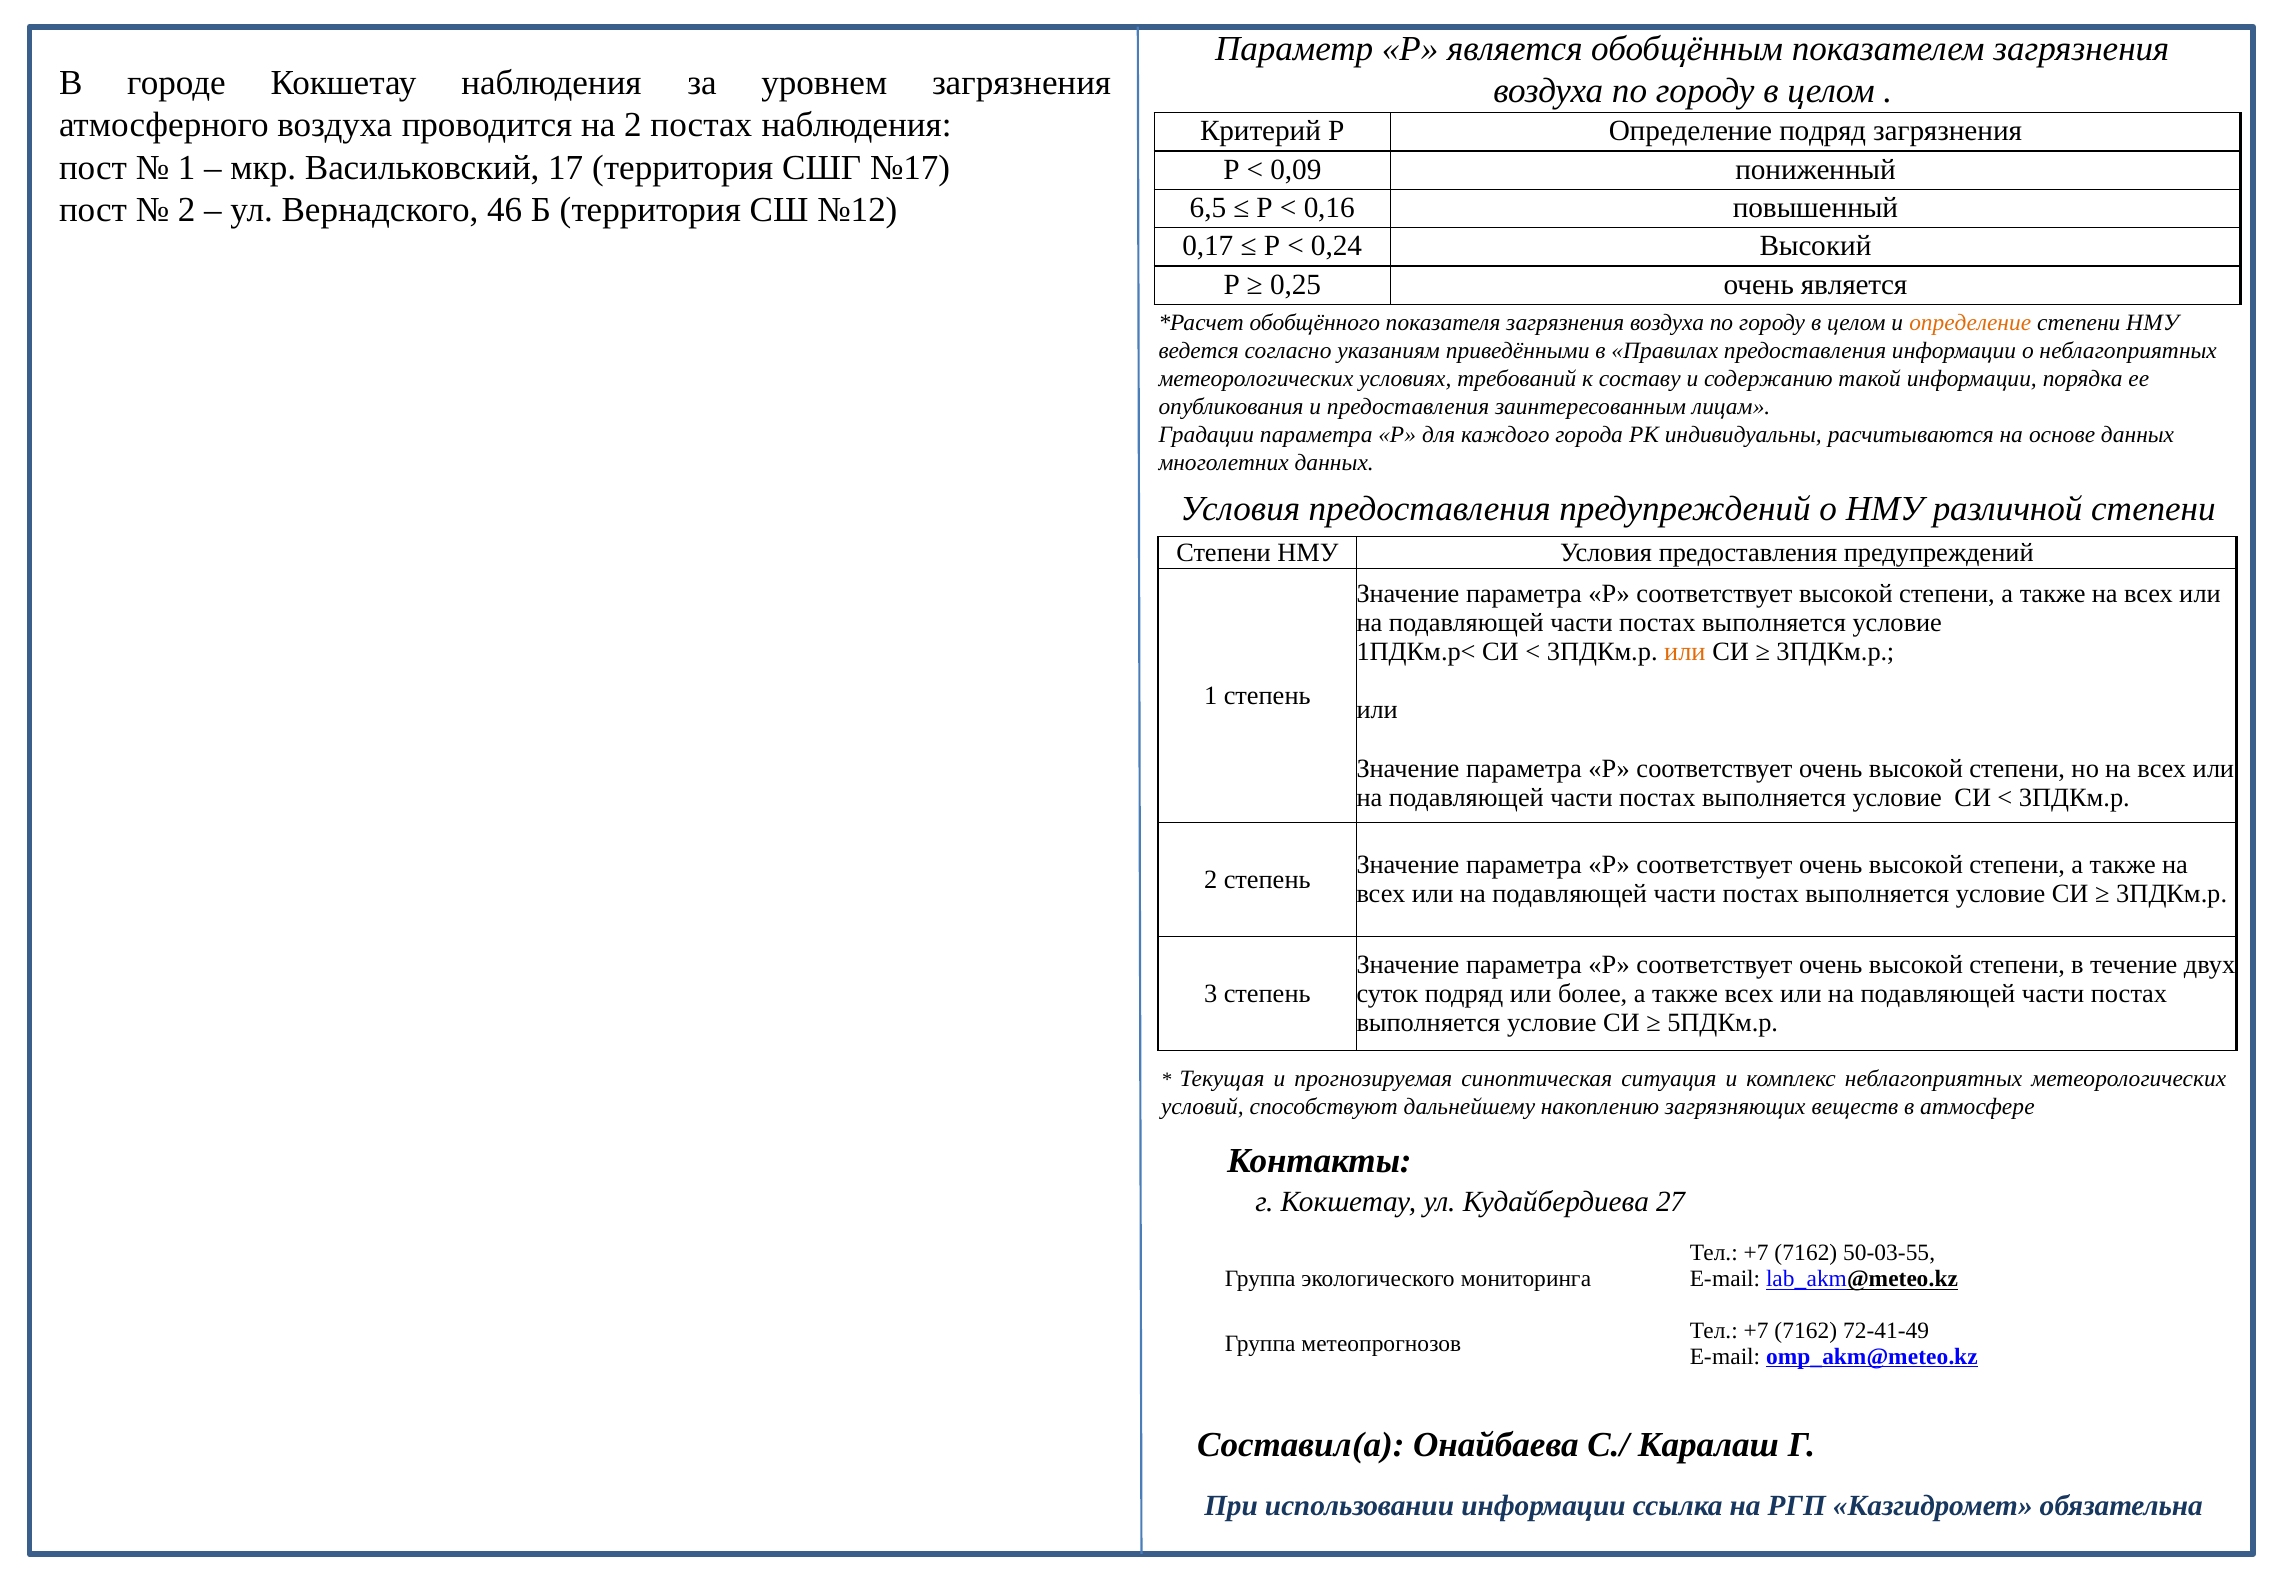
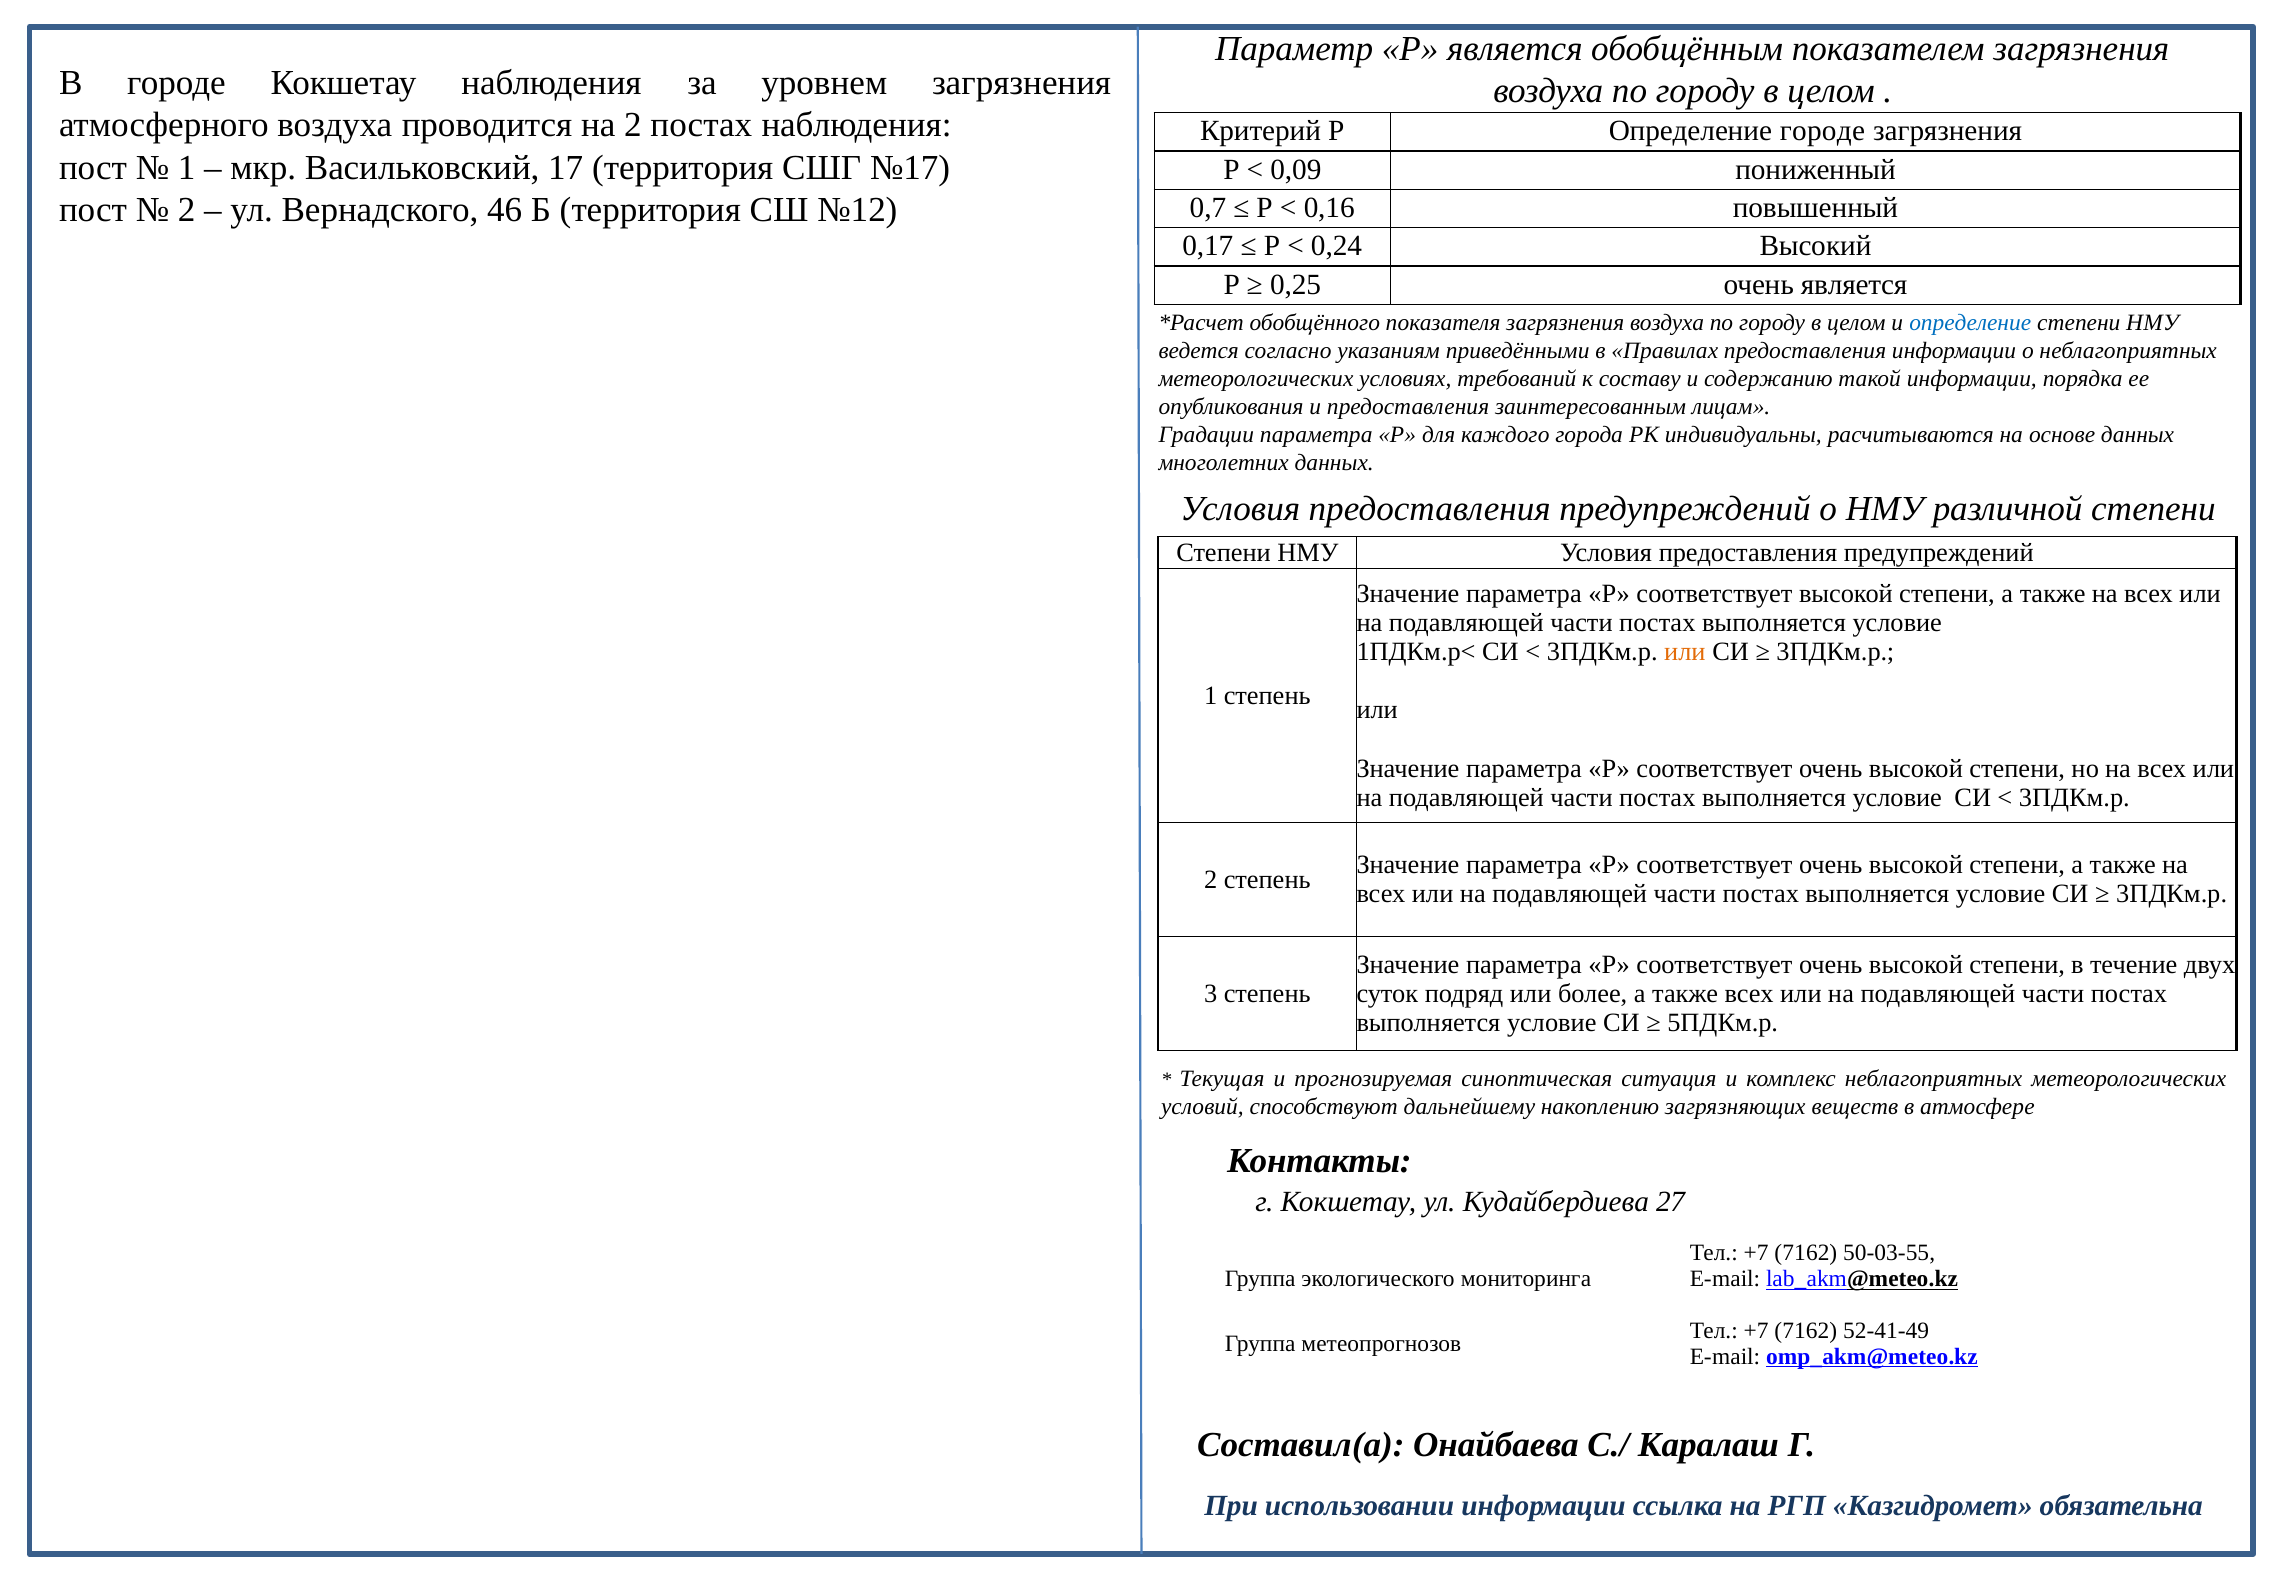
Определение подряд: подряд -> городе
6,5: 6,5 -> 0,7
определение at (1970, 322) colour: orange -> blue
72-41-49: 72-41-49 -> 52-41-49
